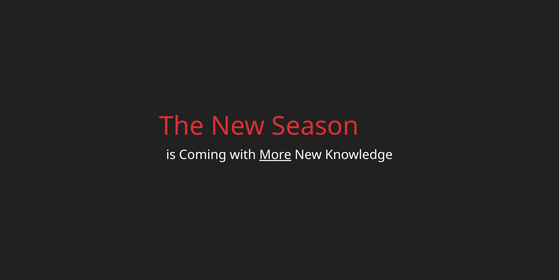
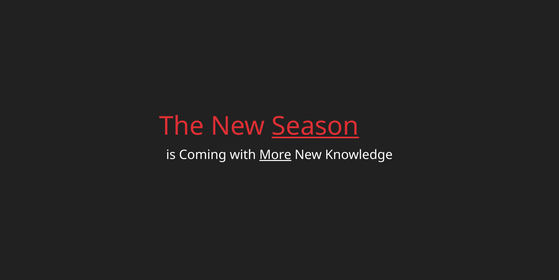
Season underline: none -> present
